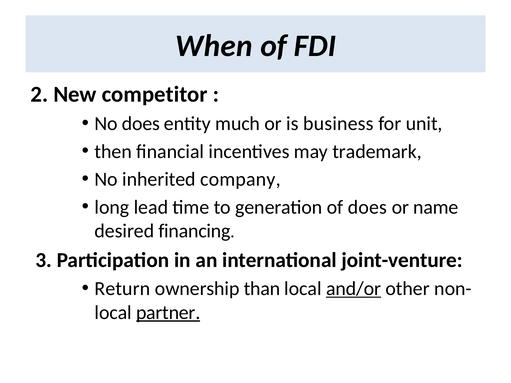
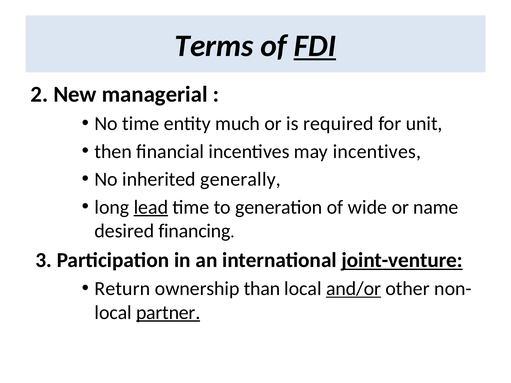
When: When -> Terms
FDI underline: none -> present
competitor: competitor -> managerial
No does: does -> time
business: business -> required
may trademark: trademark -> incentives
company: company -> generally
lead underline: none -> present
of does: does -> wide
joint-venture underline: none -> present
